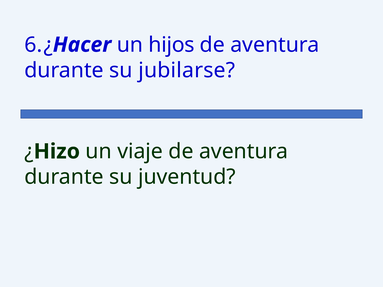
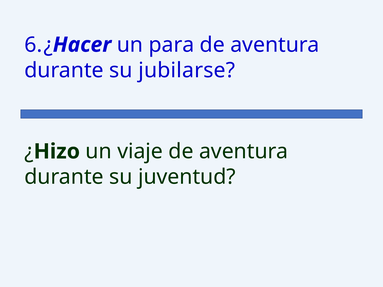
hijos: hijos -> para
